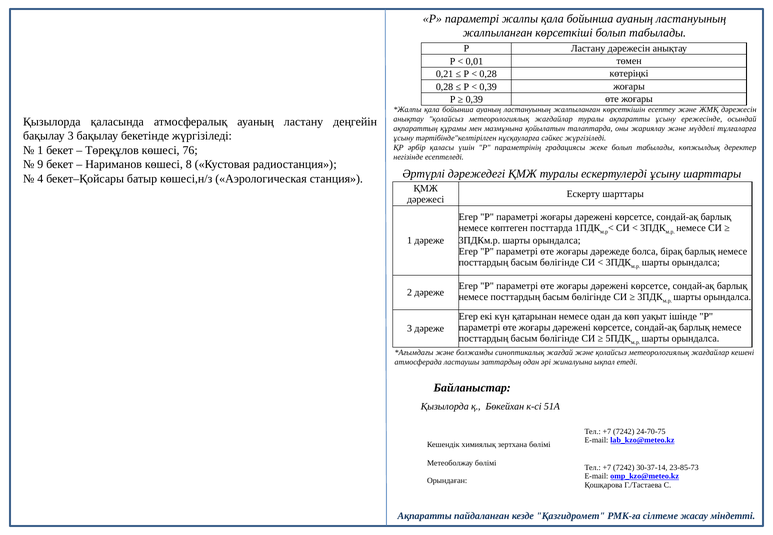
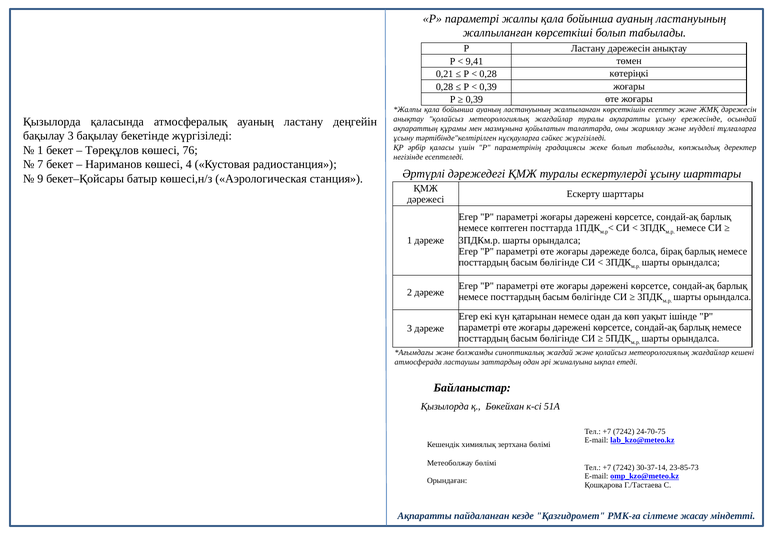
0,01: 0,01 -> 9,41
9: 9 -> 7
8: 8 -> 4
4: 4 -> 9
